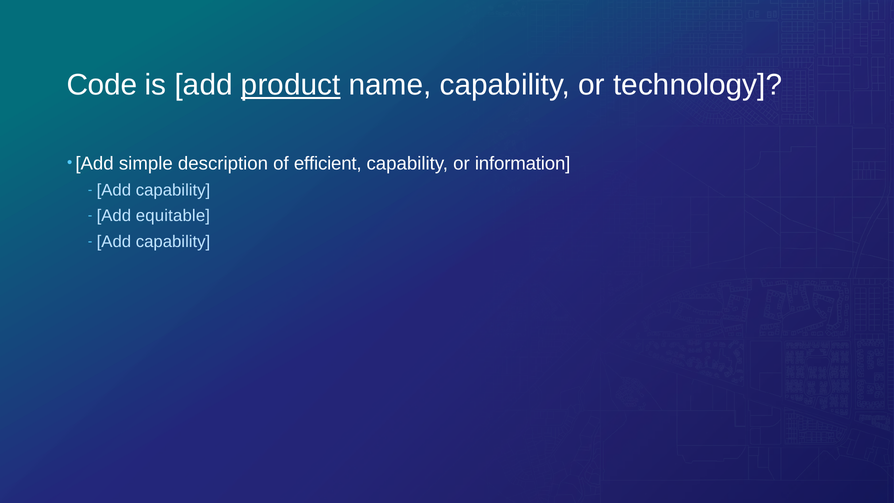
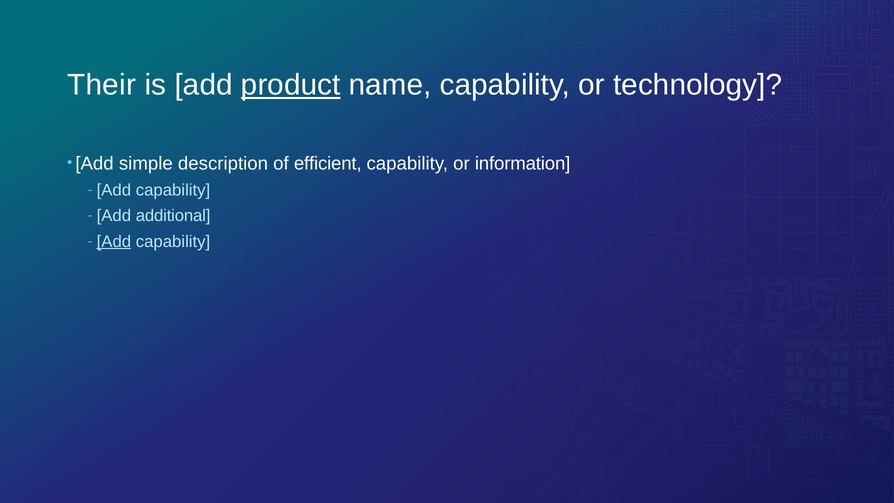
Code: Code -> Their
equitable: equitable -> additional
Add at (114, 241) underline: none -> present
